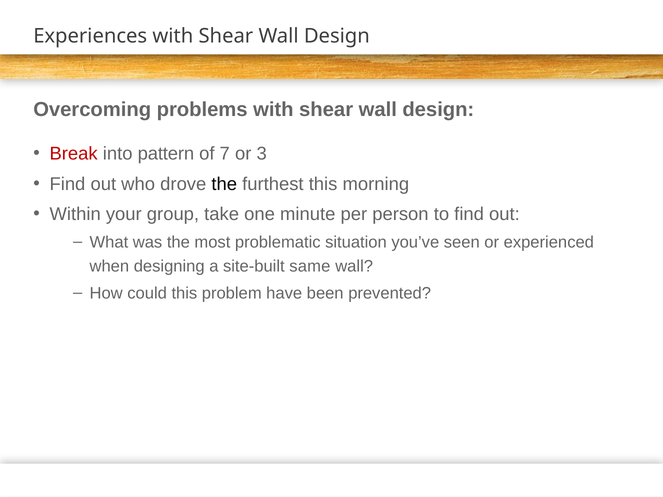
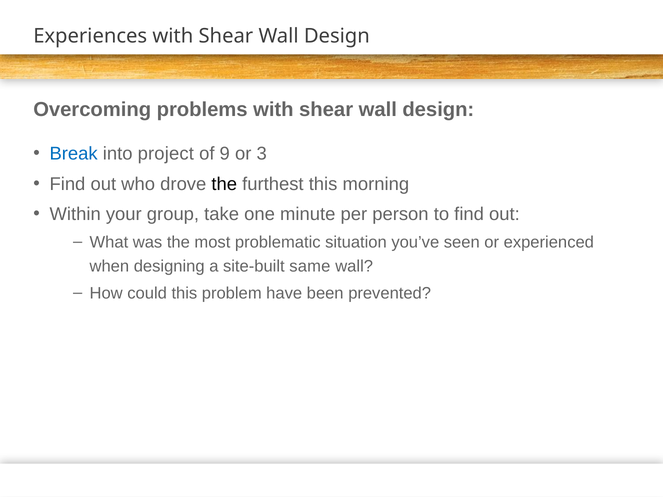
Break colour: red -> blue
pattern: pattern -> project
7: 7 -> 9
